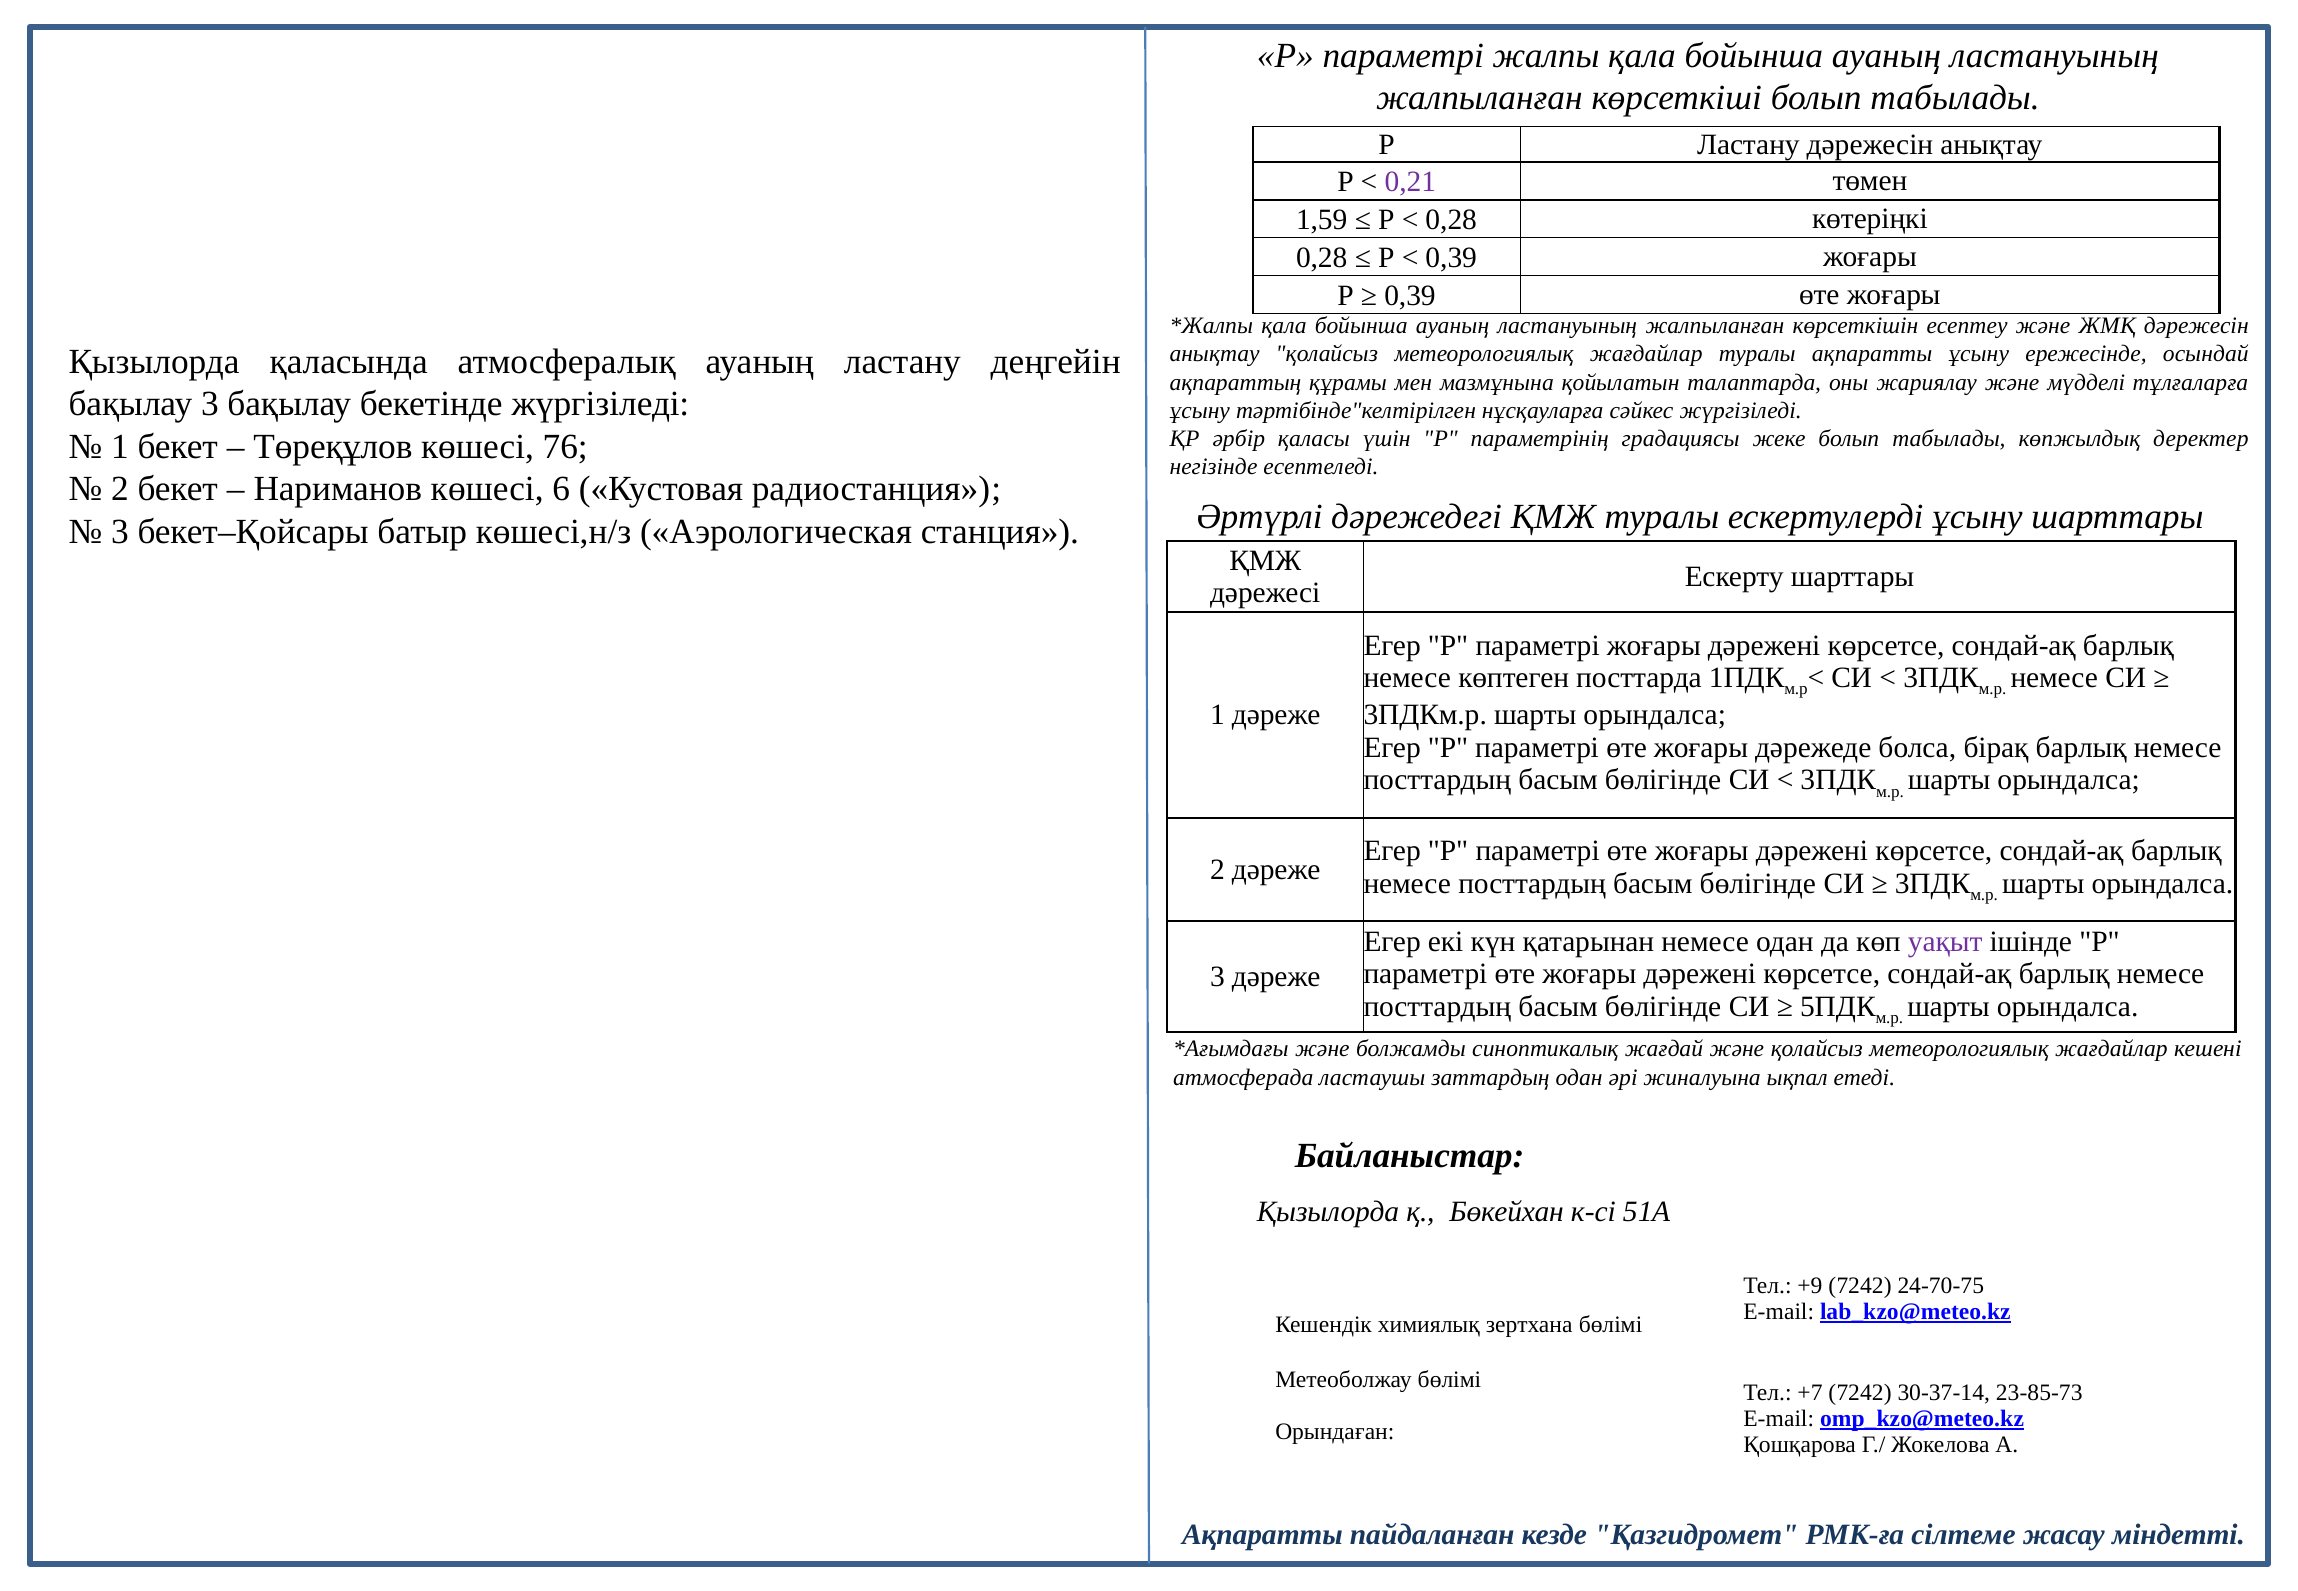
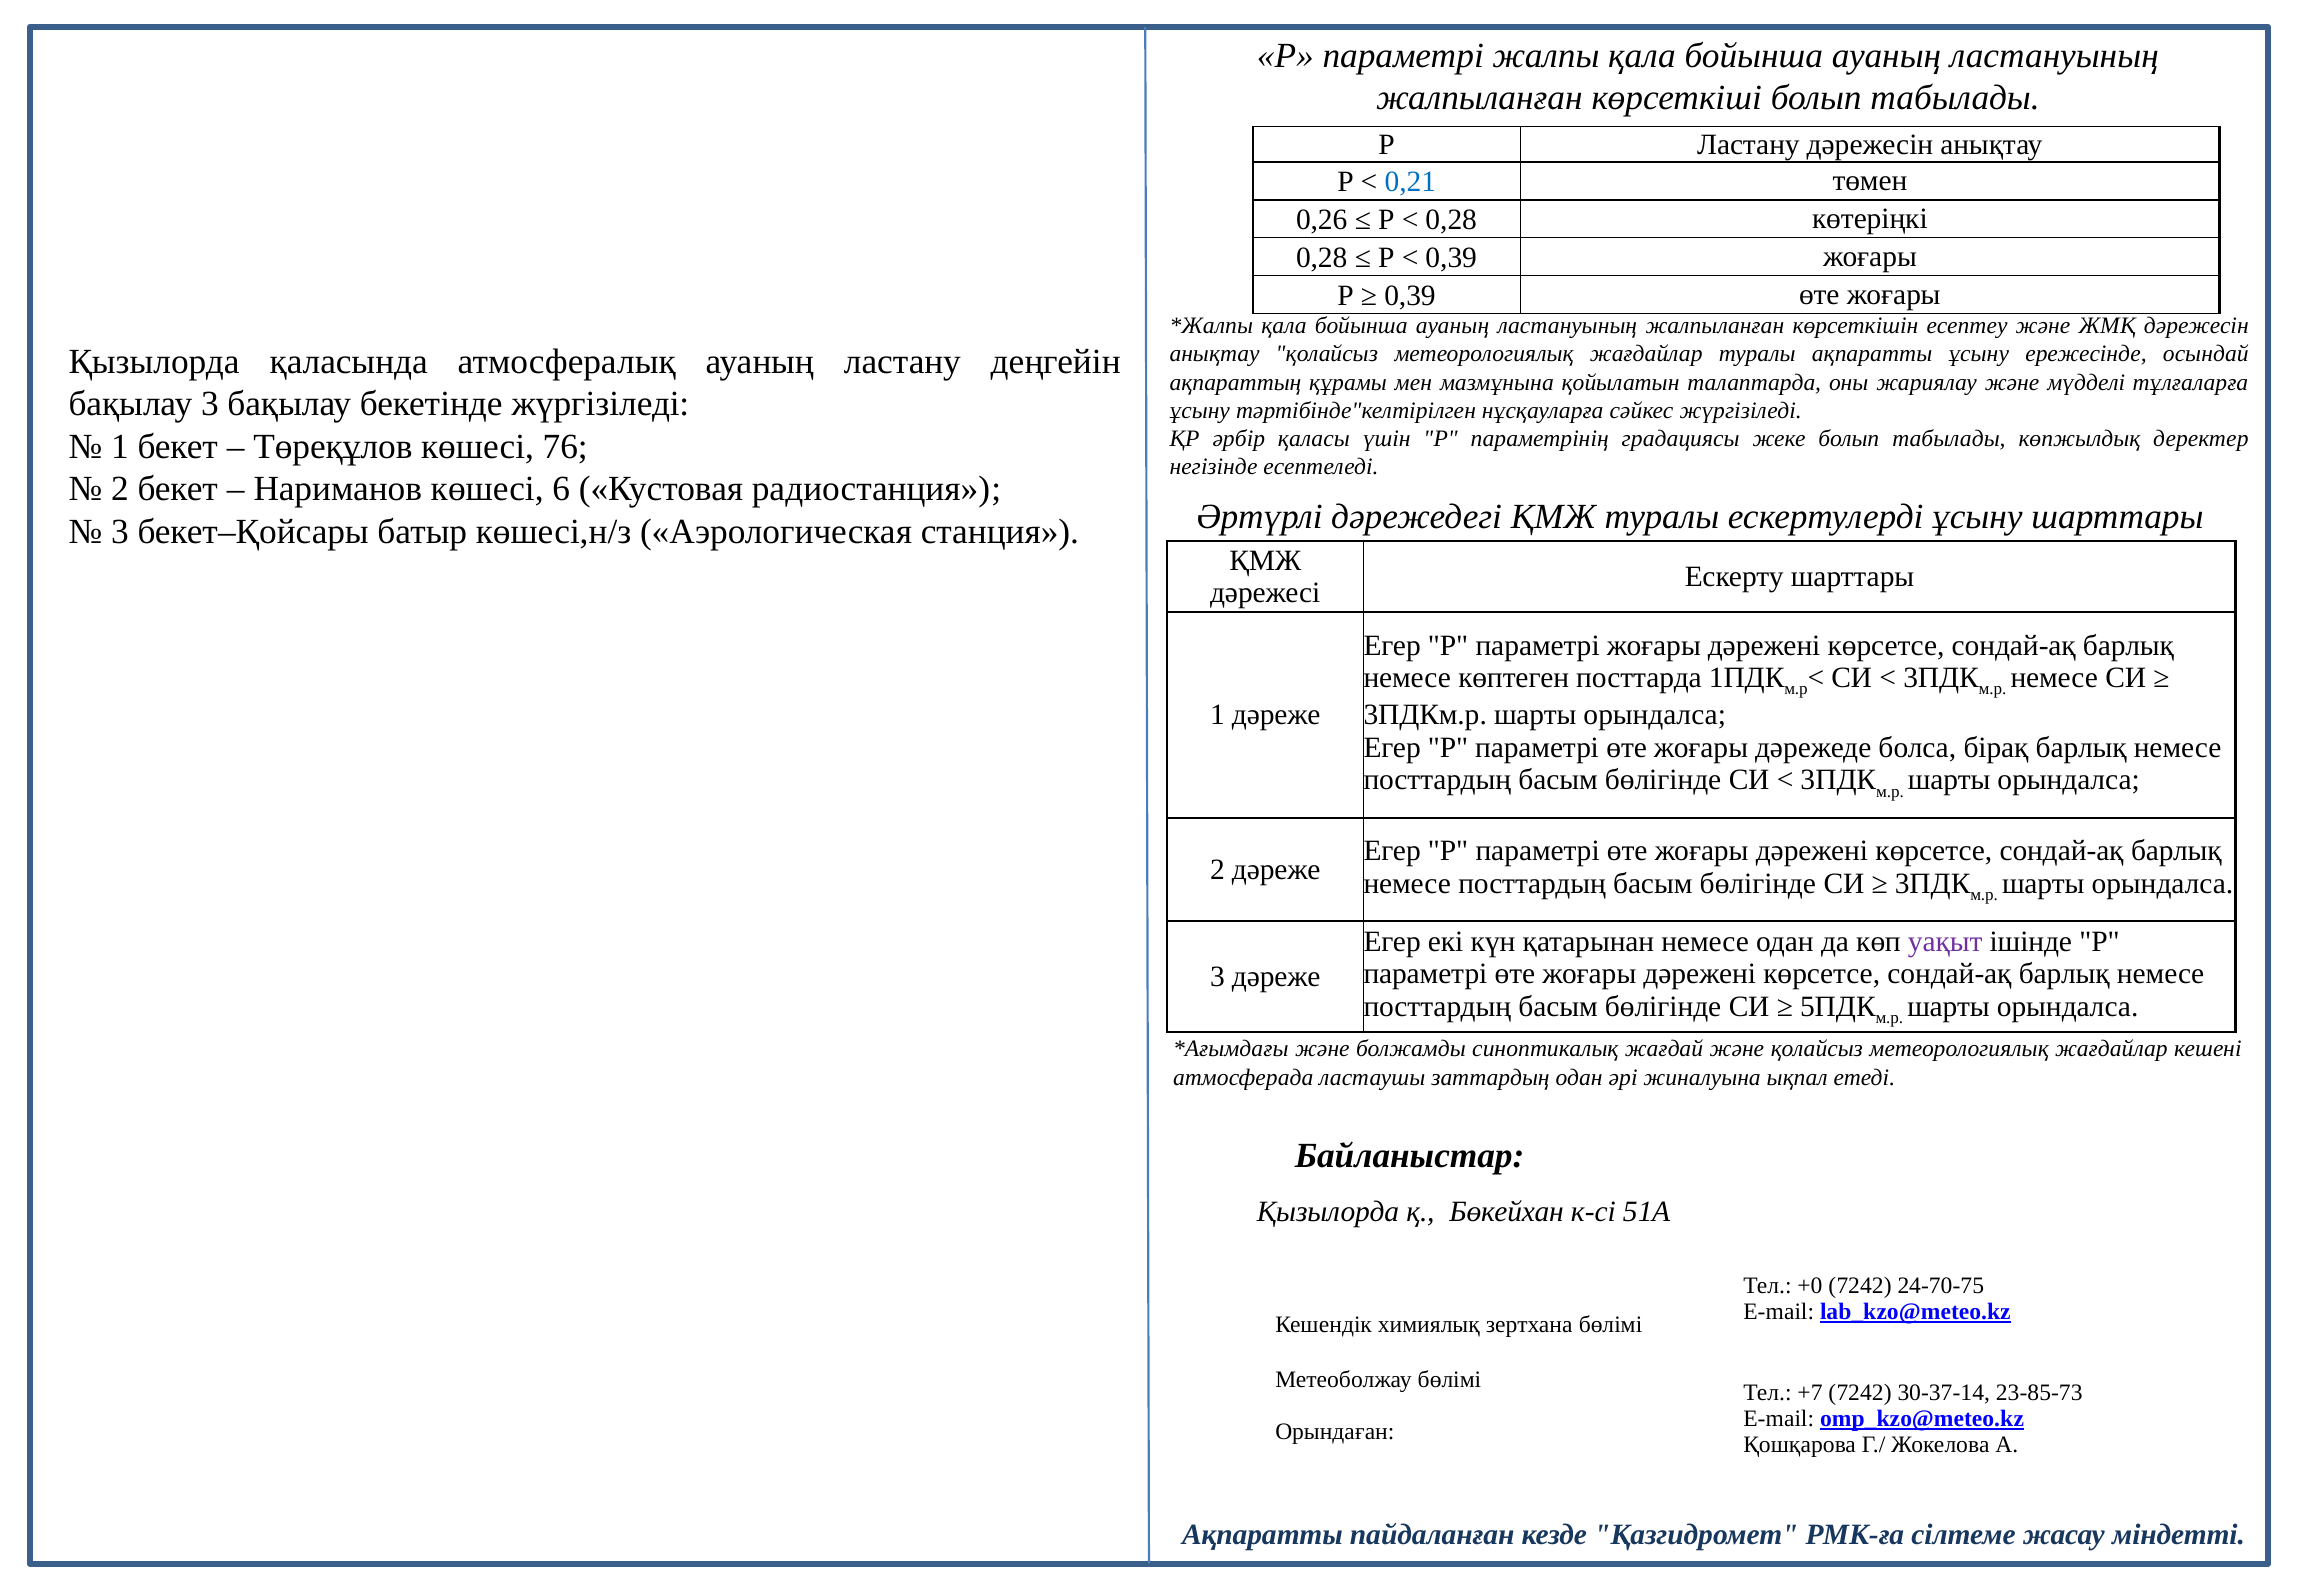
0,21 colour: purple -> blue
1,59: 1,59 -> 0,26
+9: +9 -> +0
